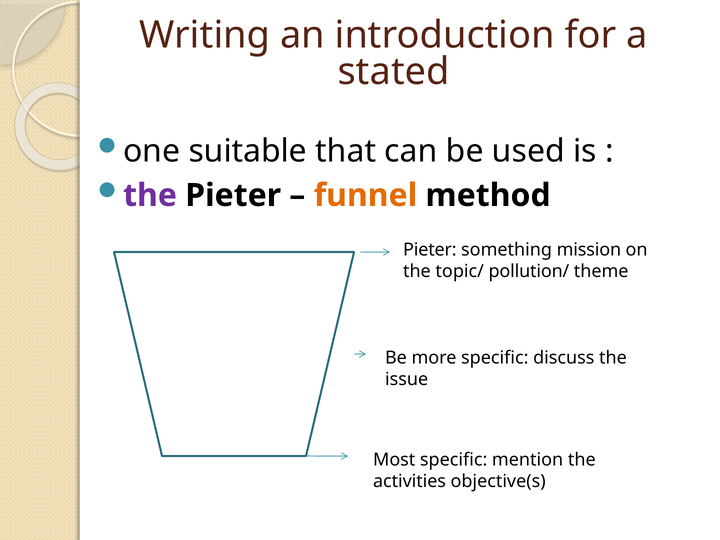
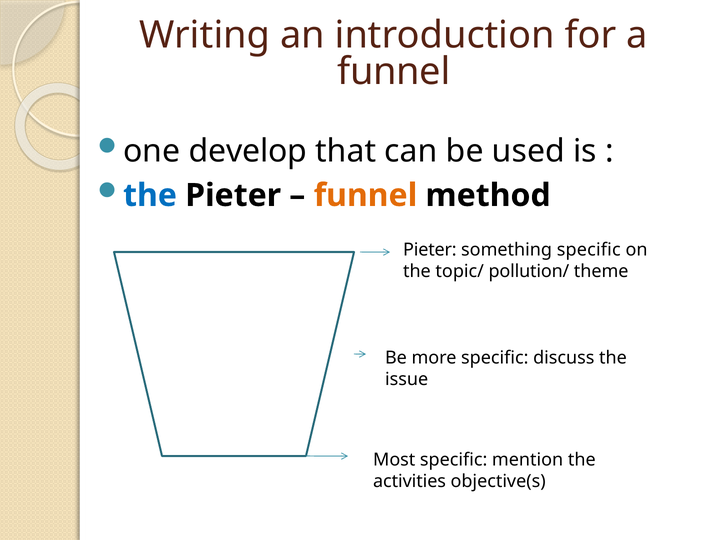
stated at (394, 72): stated -> funnel
suitable: suitable -> develop
the at (150, 195) colour: purple -> blue
something mission: mission -> specific
